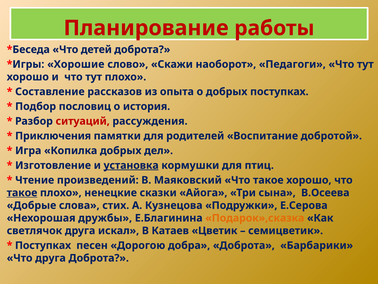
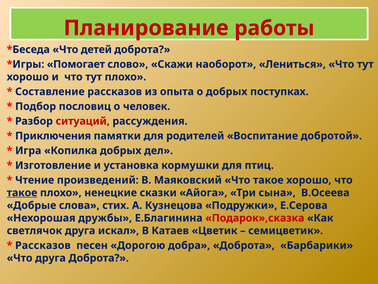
Хорошие: Хорошие -> Помогает
Педагоги: Педагоги -> Лениться
история: история -> человек
установка underline: present -> none
Подарок»,сказка colour: orange -> red
Поступках at (43, 245): Поступках -> Рассказов
